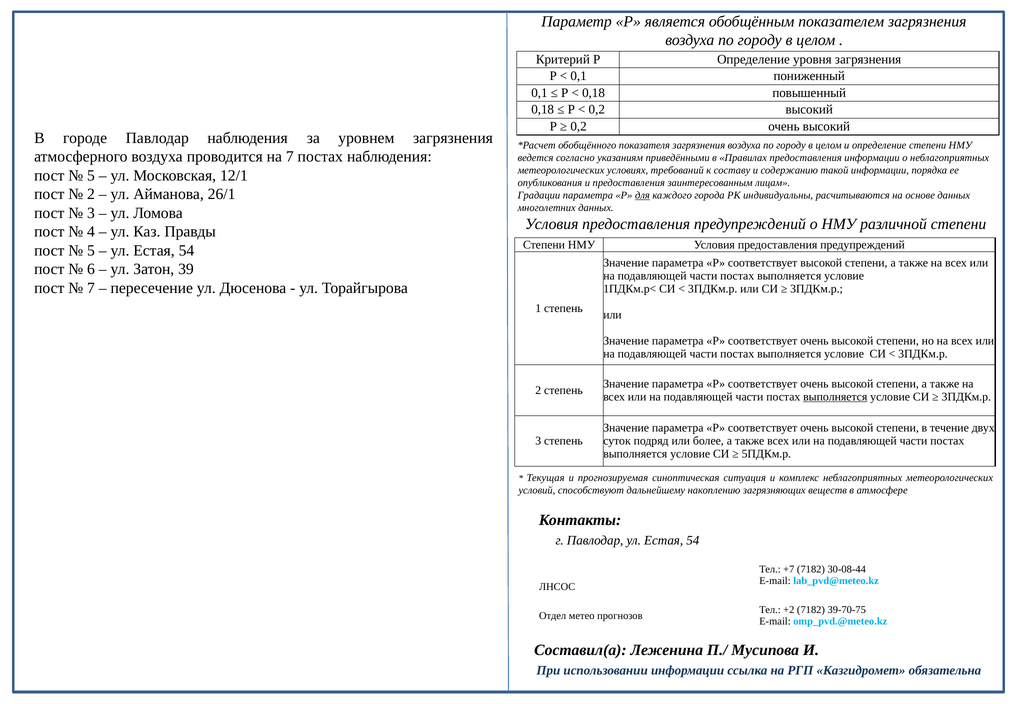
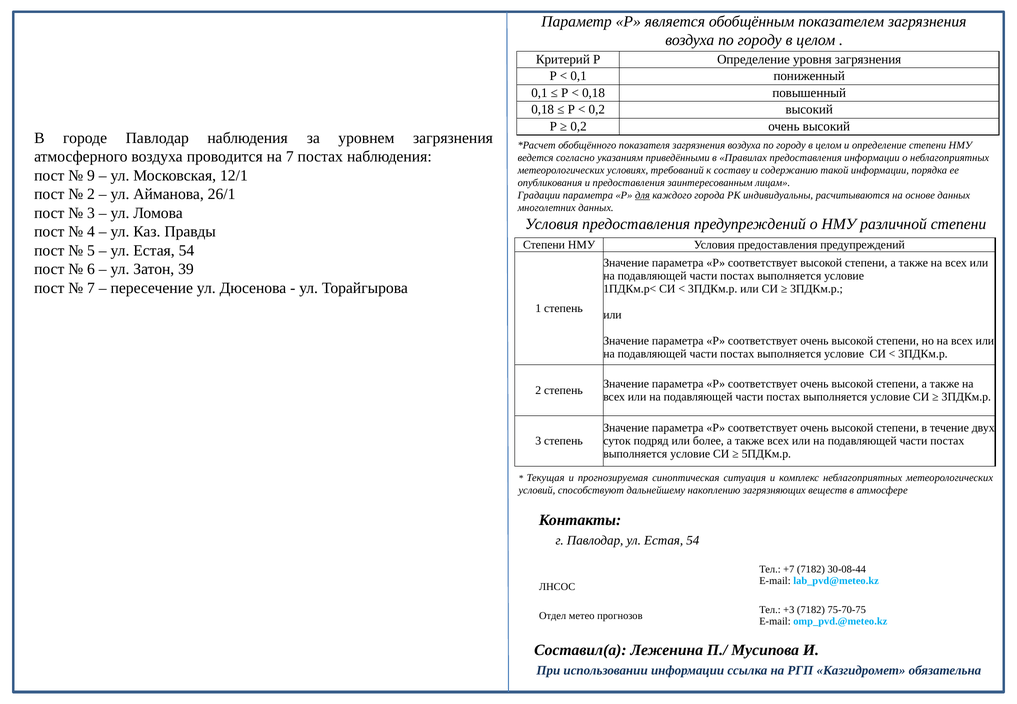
5 at (91, 175): 5 -> 9
выполняется at (835, 397) underline: present -> none
+2: +2 -> +3
39-70-75: 39-70-75 -> 75-70-75
